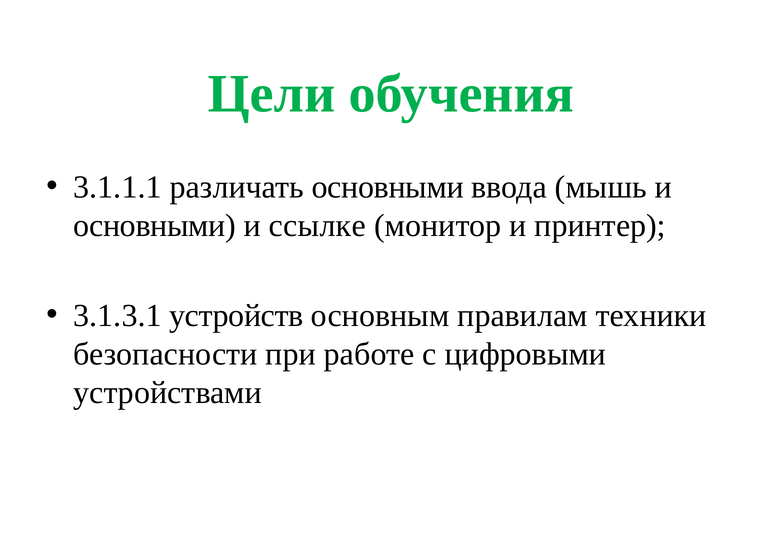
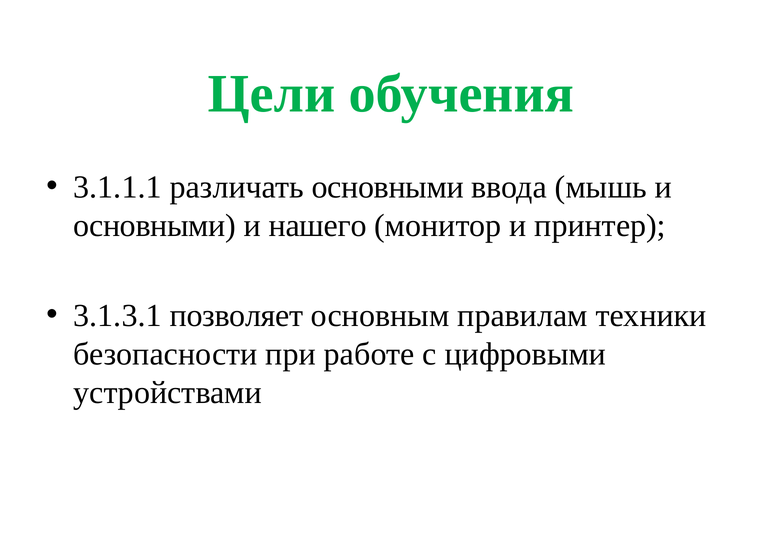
ссылке: ссылке -> нашего
устройств: устройств -> позволяет
